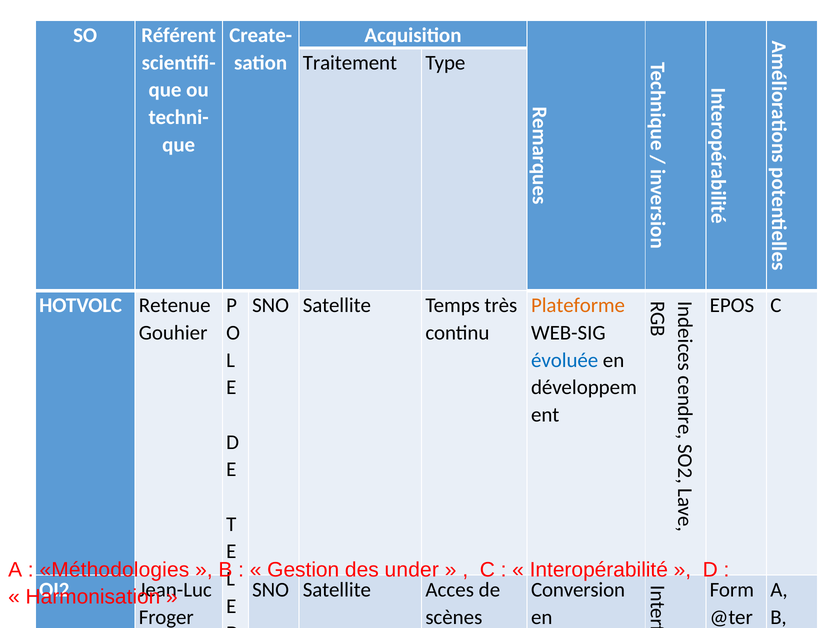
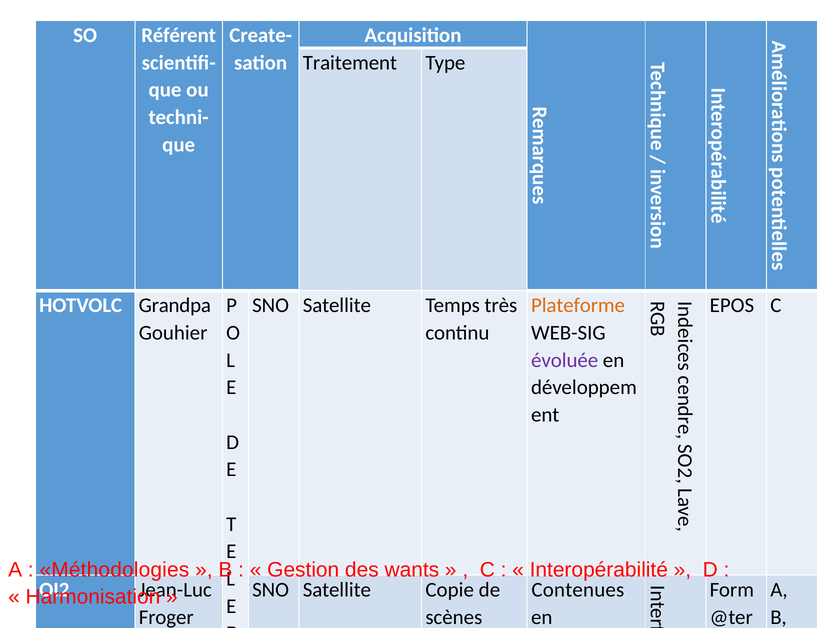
Retenue: Retenue -> Grandpa
évoluée colour: blue -> purple
under: under -> wants
Acces: Acces -> Copie
Conversion: Conversion -> Contenues
